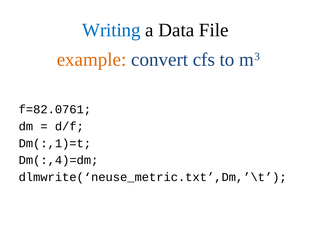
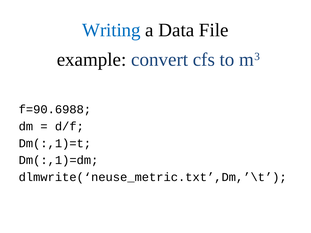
example colour: orange -> black
f=82.0761: f=82.0761 -> f=90.6988
Dm(:,4)=dm: Dm(:,4)=dm -> Dm(:,1)=dm
